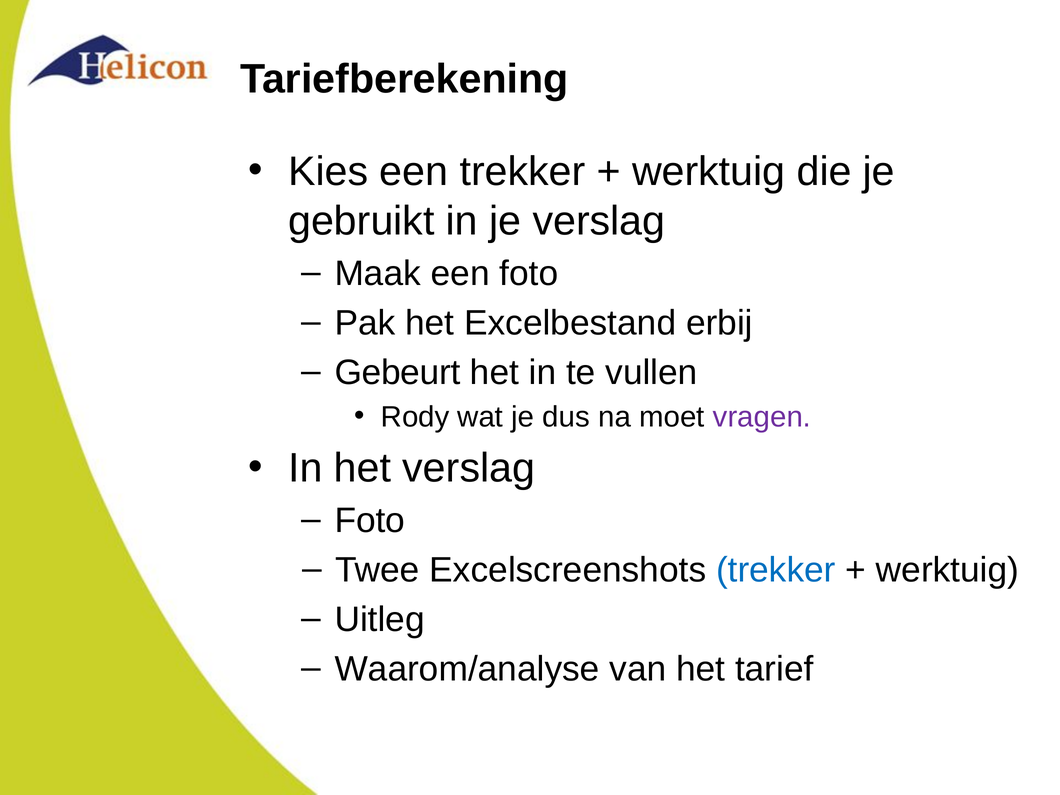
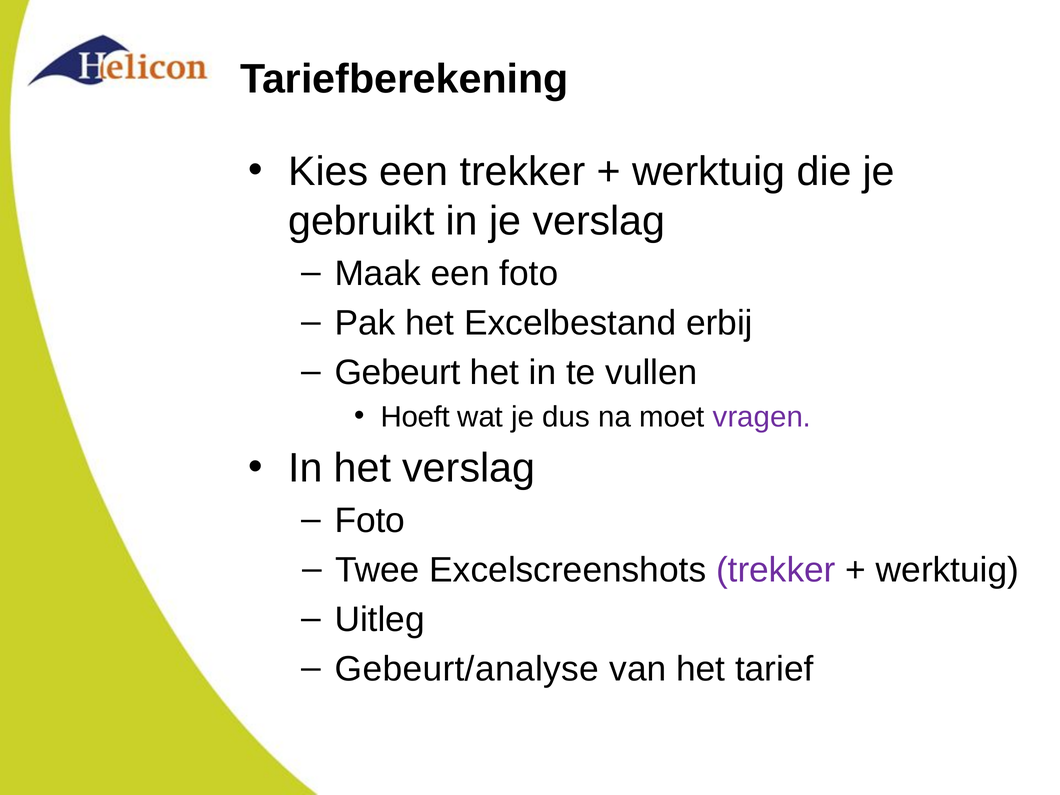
Rody: Rody -> Hoeft
trekker at (776, 570) colour: blue -> purple
Waarom/analyse: Waarom/analyse -> Gebeurt/analyse
